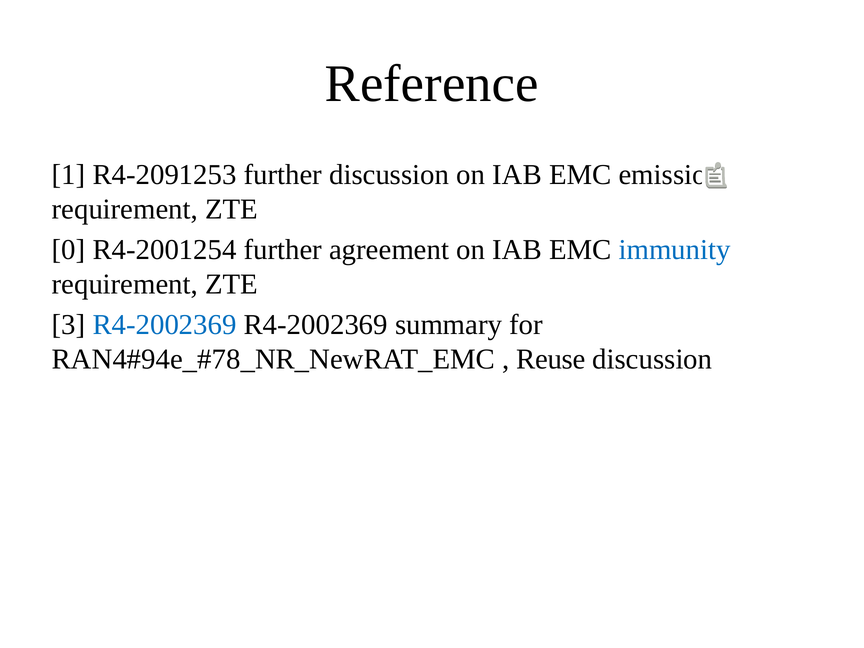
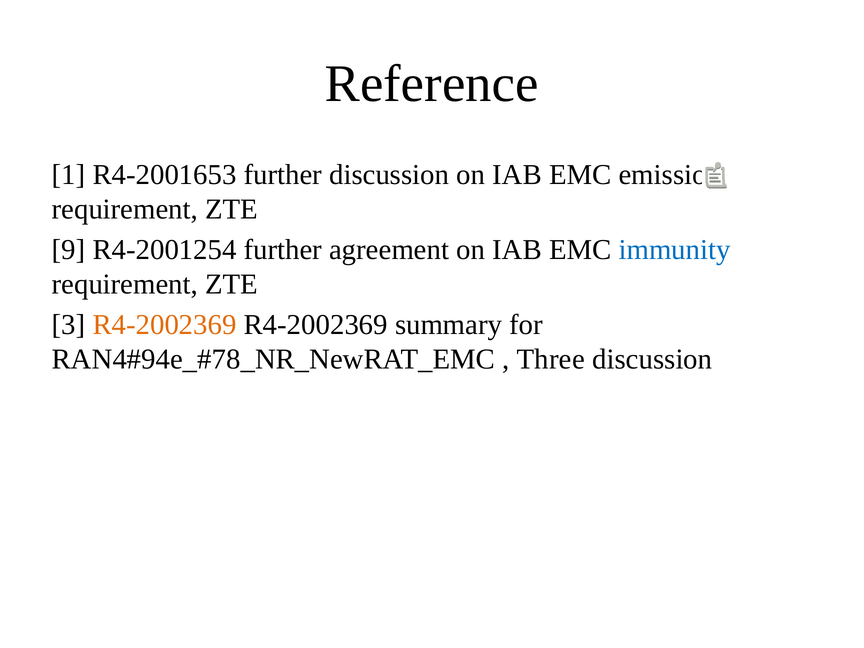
R4-2091253: R4-2091253 -> R4-2001653
0: 0 -> 9
R4-2002369 at (165, 325) colour: blue -> orange
Reuse: Reuse -> Three
